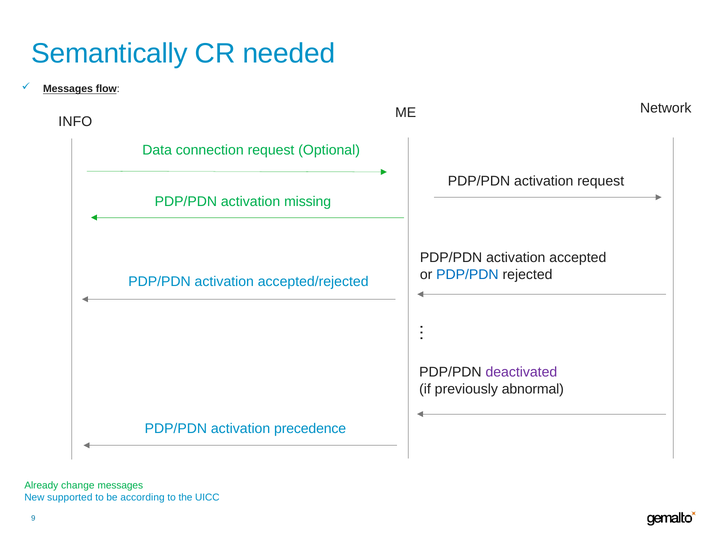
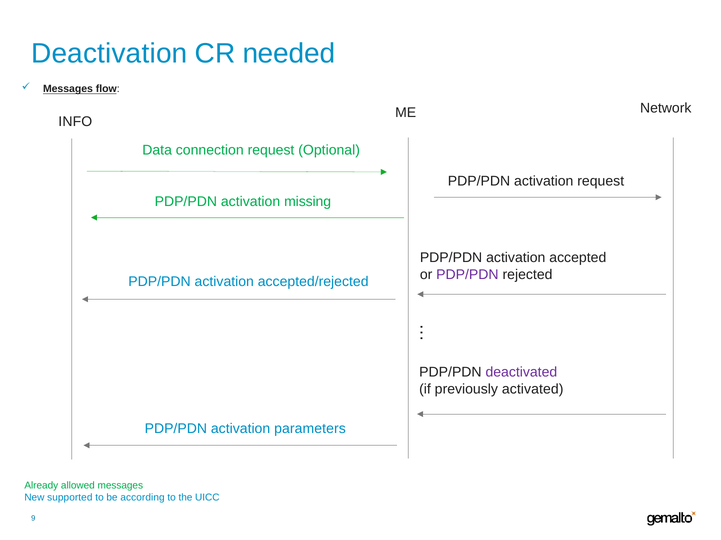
Semantically: Semantically -> Deactivation
PDP/PDN at (467, 275) colour: blue -> purple
abnormal: abnormal -> activated
precedence: precedence -> parameters
change: change -> allowed
